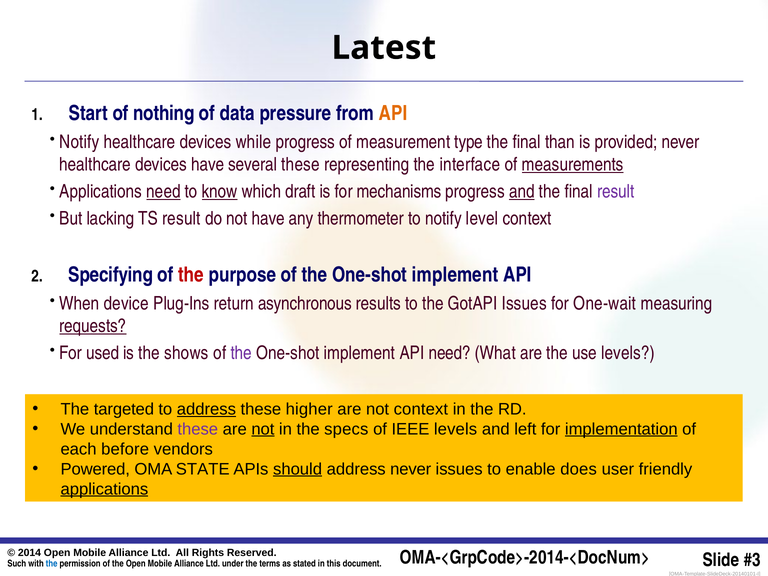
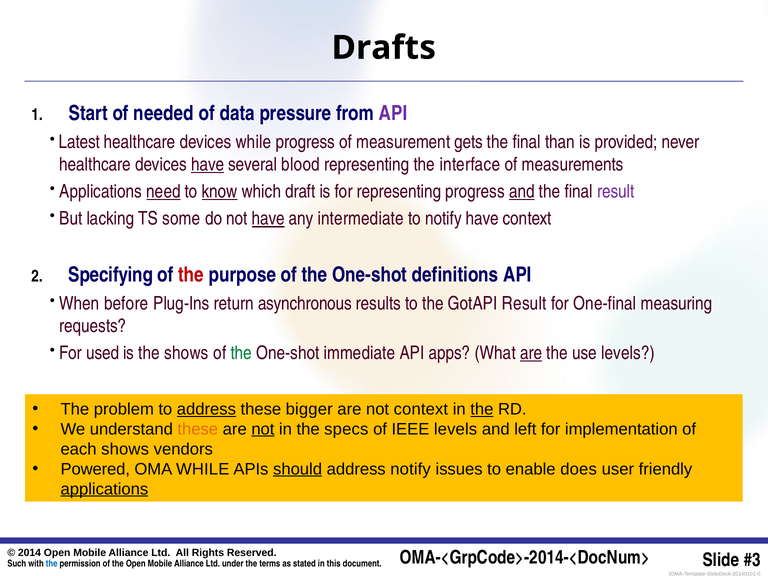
Latest: Latest -> Drafts
nothing: nothing -> needed
API at (393, 114) colour: orange -> purple
Notify at (79, 142): Notify -> Latest
type: type -> gets
have at (208, 164) underline: none -> present
several these: these -> blood
measurements underline: present -> none
for mechanisms: mechanisms -> representing
TS result: result -> some
have at (268, 219) underline: none -> present
thermometer: thermometer -> intermediate
notify level: level -> have
implement at (455, 275): implement -> definitions
device: device -> before
GotAPI Issues: Issues -> Result
One-wait: One-wait -> One-final
requests underline: present -> none
the at (241, 353) colour: purple -> green
implement at (359, 353): implement -> immediate
API need: need -> apps
are at (531, 353) underline: none -> present
targeted: targeted -> problem
higher: higher -> bigger
the at (482, 409) underline: none -> present
these at (198, 429) colour: purple -> orange
implementation underline: present -> none
each before: before -> shows
OMA STATE: STATE -> WHILE
address never: never -> notify
